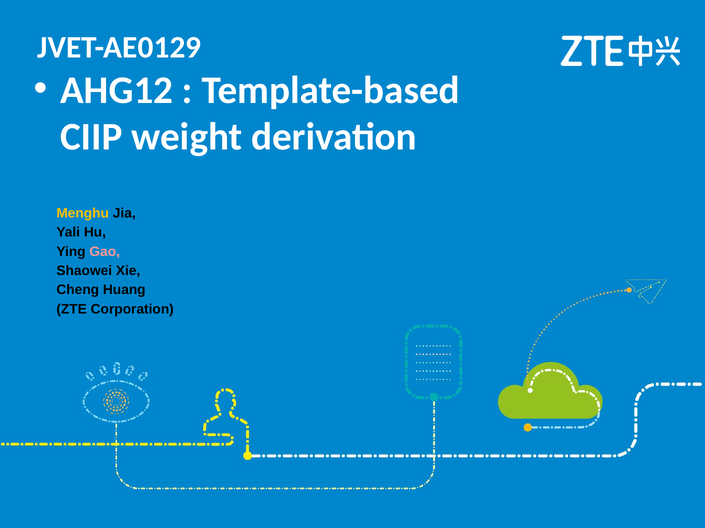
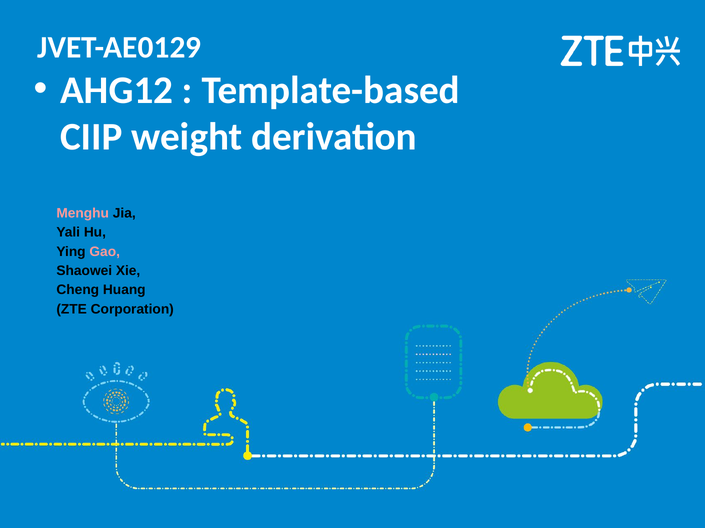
Menghu colour: yellow -> pink
